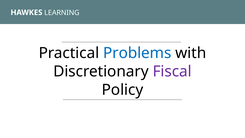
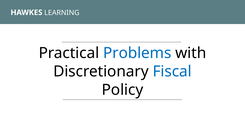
Fiscal colour: purple -> blue
